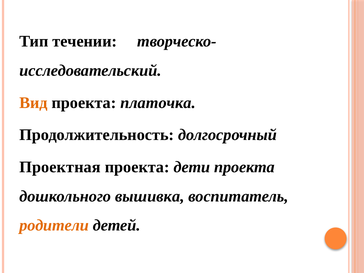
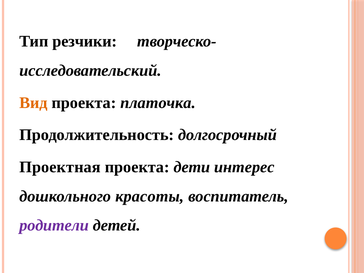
течении: течении -> резчики
дети проекта: проекта -> интерес
вышивка: вышивка -> красоты
родители colour: orange -> purple
